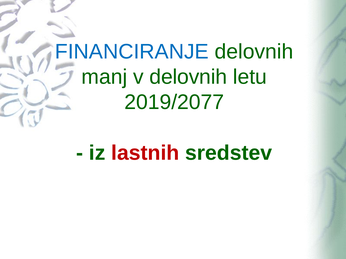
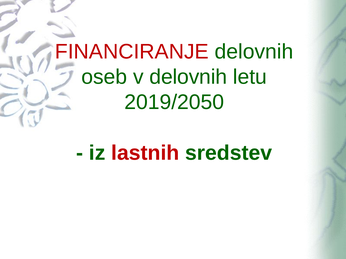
FINANCIRANJE colour: blue -> red
manj: manj -> oseb
2019/2077: 2019/2077 -> 2019/2050
